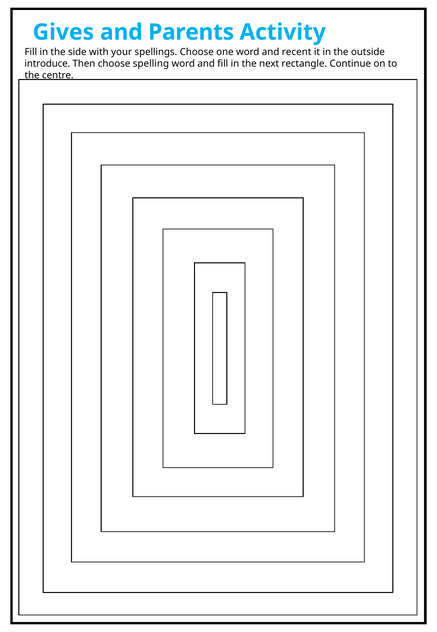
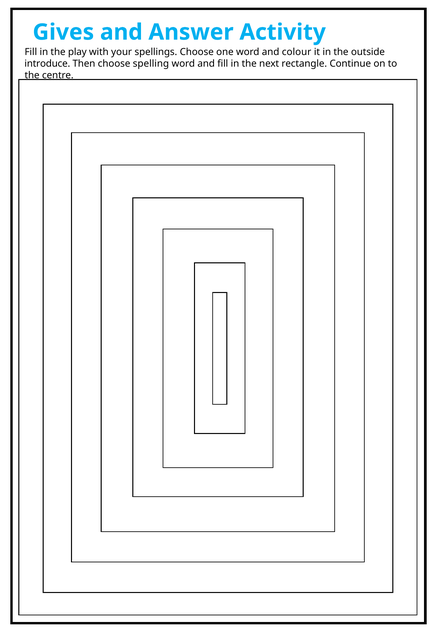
Parents: Parents -> Answer
side: side -> play
recent: recent -> colour
